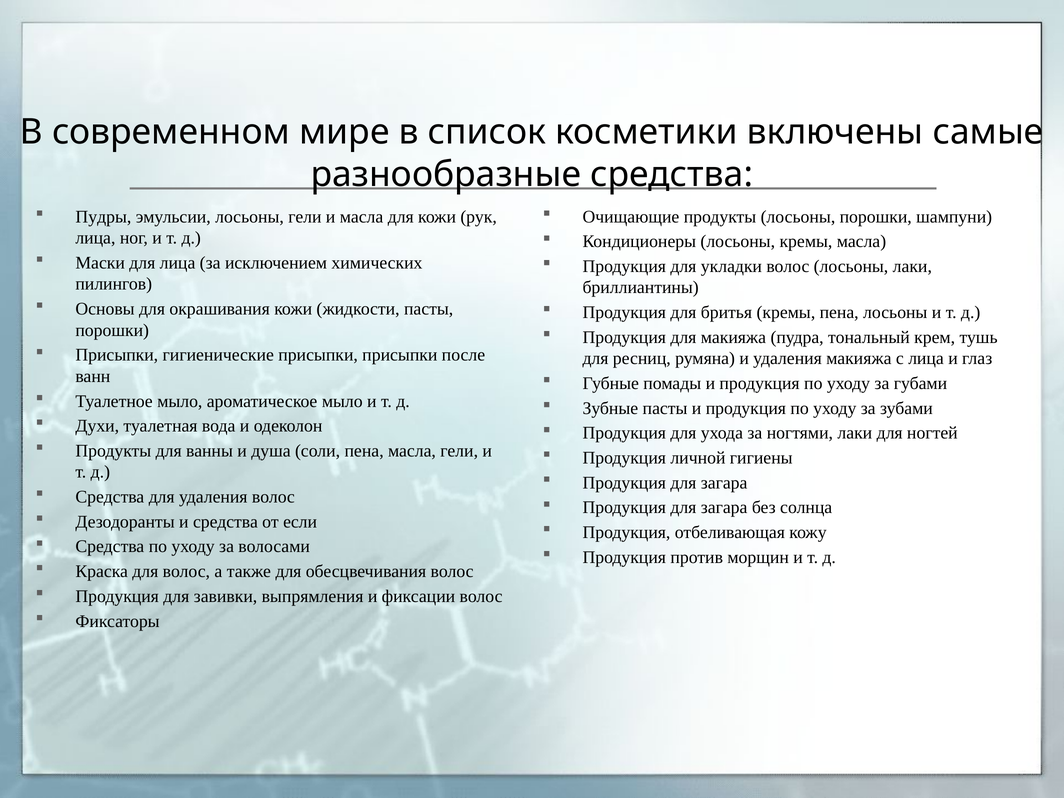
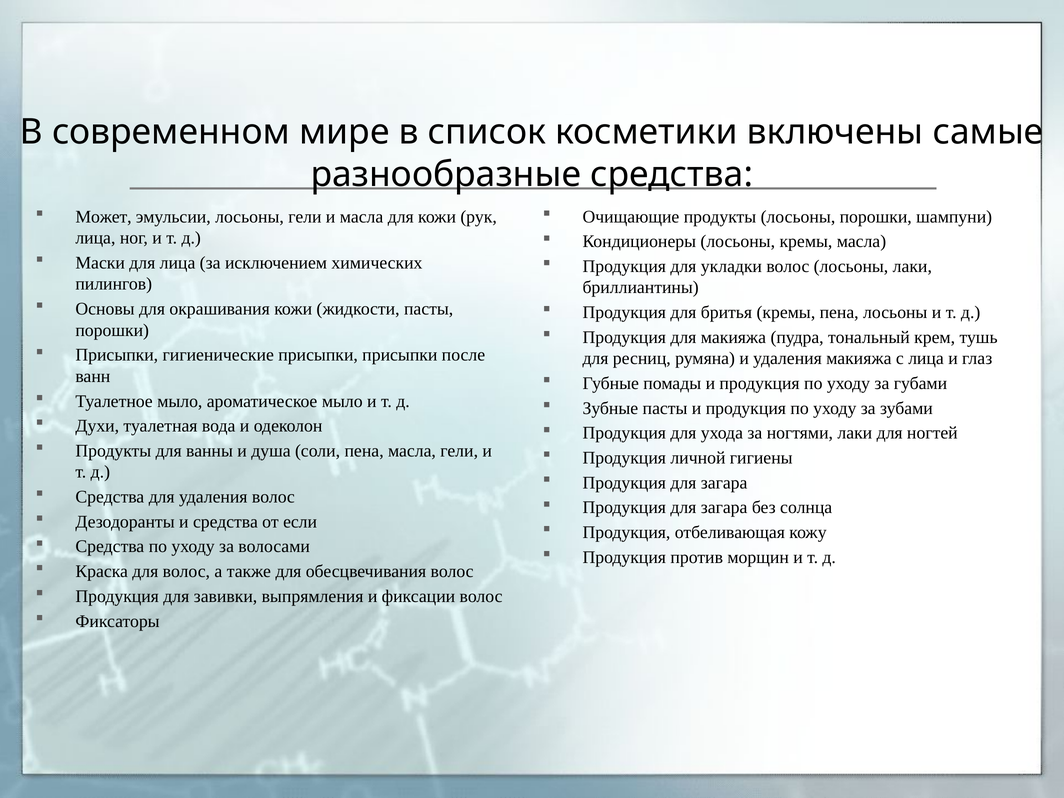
Пудры: Пудры -> Может
